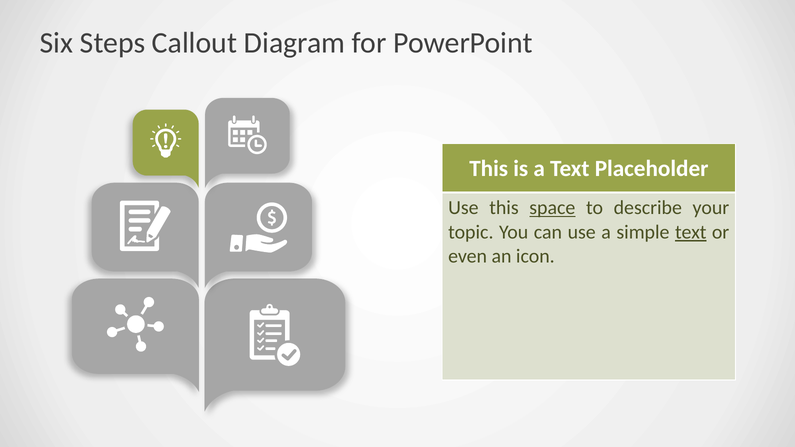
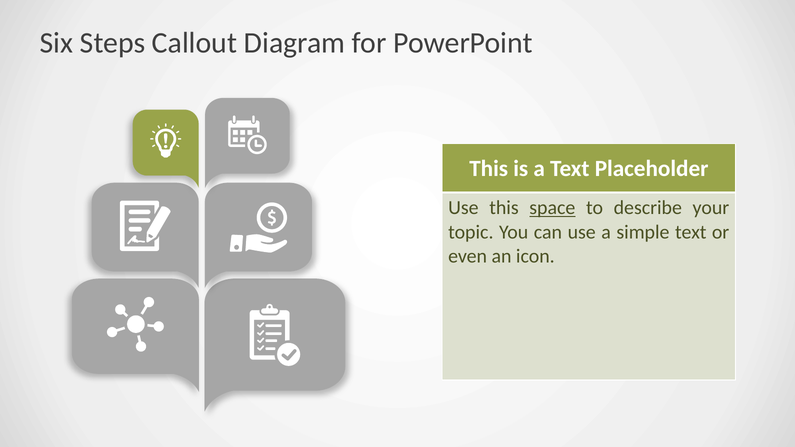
text at (691, 232) underline: present -> none
